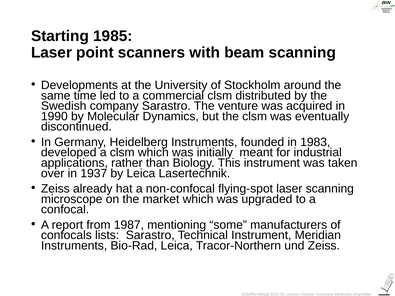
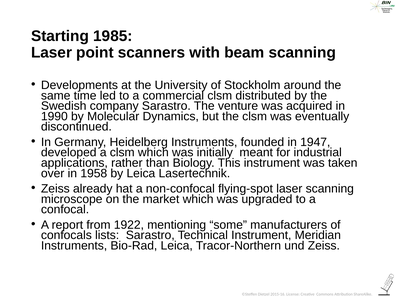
1983: 1983 -> 1947
1937: 1937 -> 1958
1987: 1987 -> 1922
